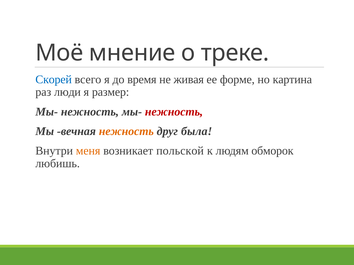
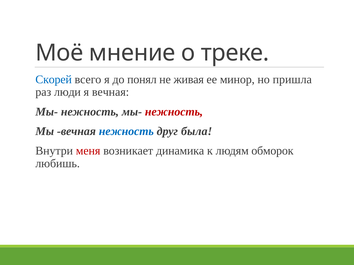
время: время -> понял
форме: форме -> минор
картина: картина -> пришла
я размер: размер -> вечная
нежность at (126, 132) colour: orange -> blue
меня colour: orange -> red
польской: польской -> динамика
